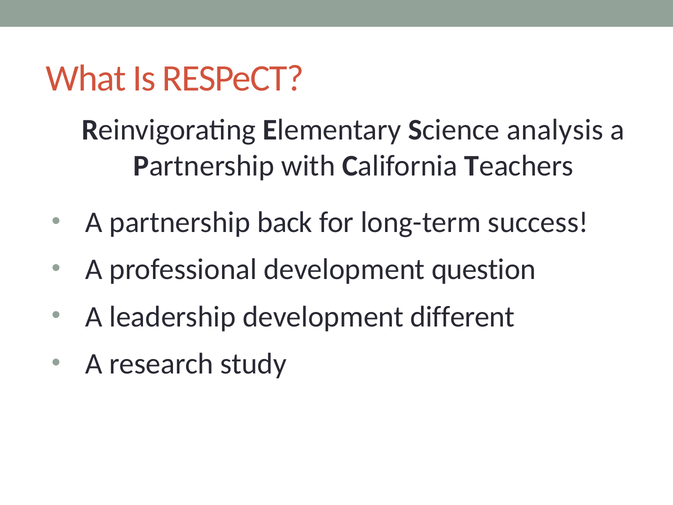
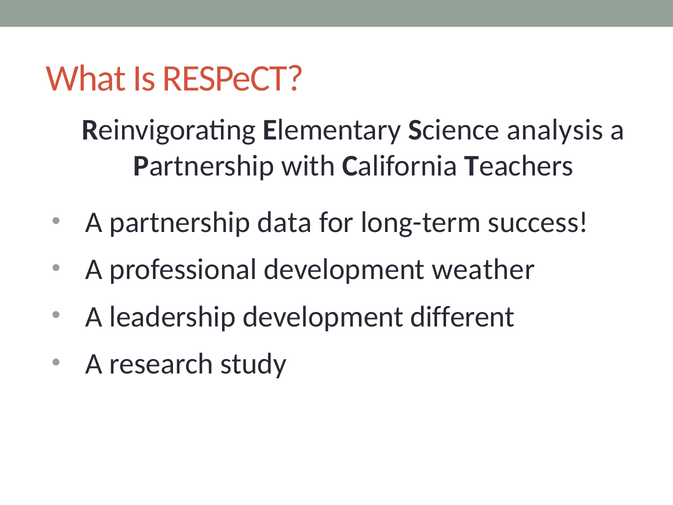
back: back -> data
question: question -> weather
